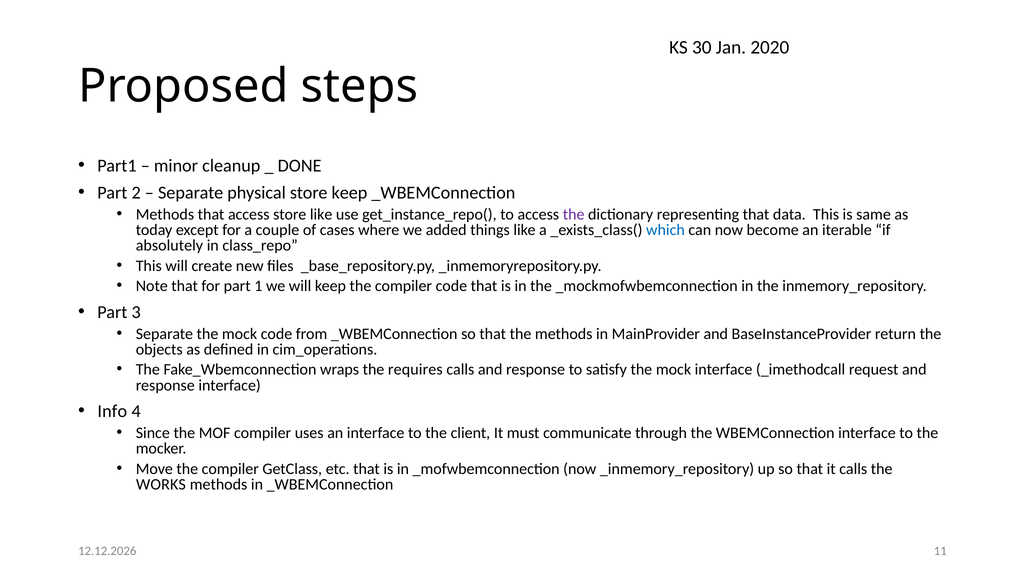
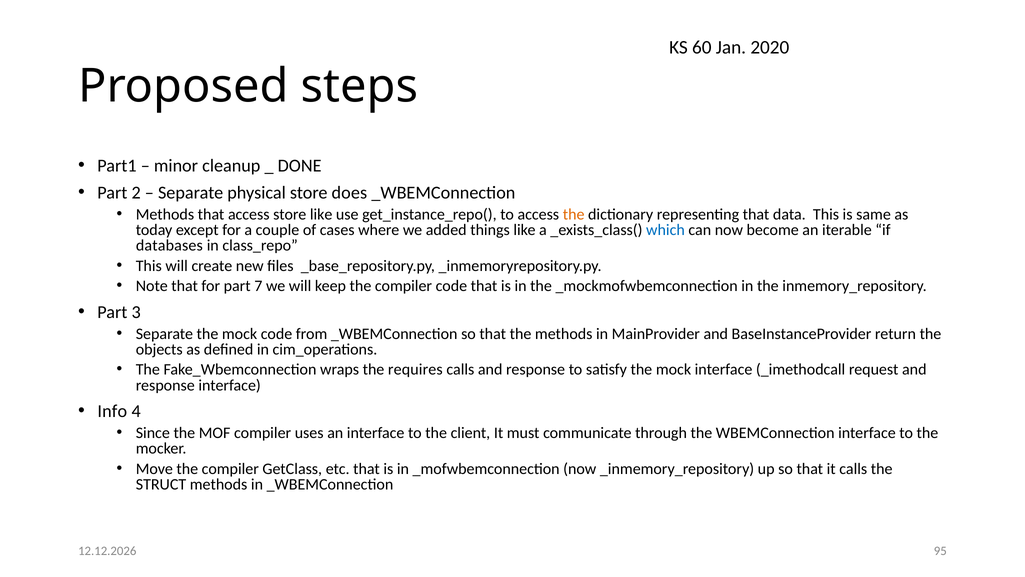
30: 30 -> 60
store keep: keep -> does
the at (574, 214) colour: purple -> orange
absolutely: absolutely -> databases
1: 1 -> 7
WORKS: WORKS -> STRUCT
11: 11 -> 95
